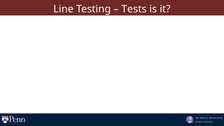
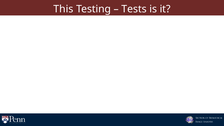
Line: Line -> This
